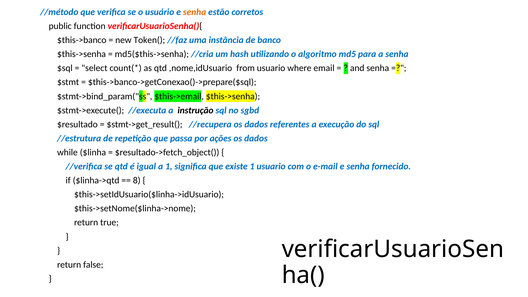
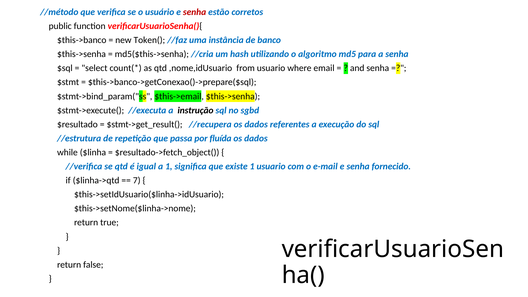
senha at (195, 12) colour: orange -> red
ações: ações -> fluída
8: 8 -> 7
